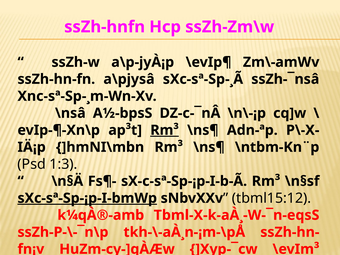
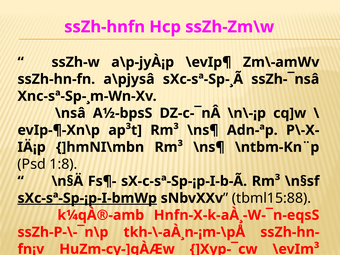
Rm³ at (165, 130) underline: present -> none
1:3: 1:3 -> 1:8
tbml15:12: tbml15:12 -> tbml15:88
Tbml-X-k-aÀ¸-W-¯n-eqsS: Tbml-X-k-aÀ¸-W-¯n-eqsS -> Hnfn-X-k-aÀ¸-W-¯n-eqsS
